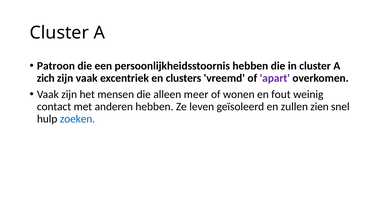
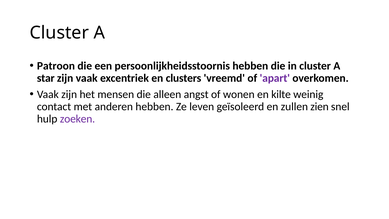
zich: zich -> star
meer: meer -> angst
fout: fout -> kilte
zoeken colour: blue -> purple
